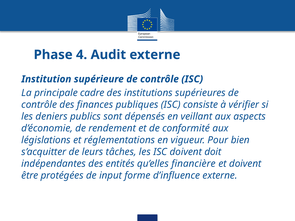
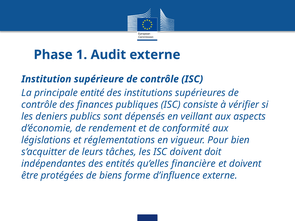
4: 4 -> 1
cadre: cadre -> entité
input: input -> biens
